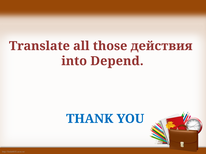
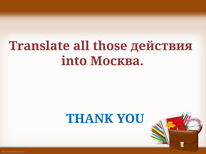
Depend: Depend -> Москва
